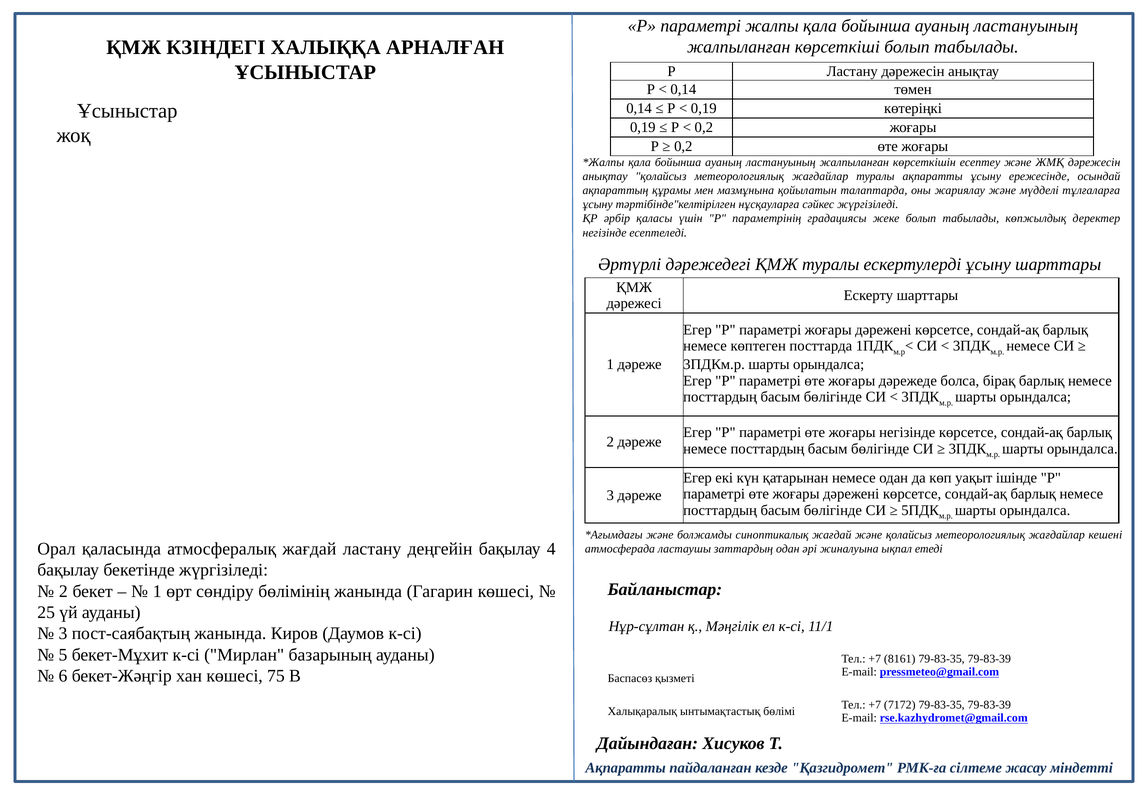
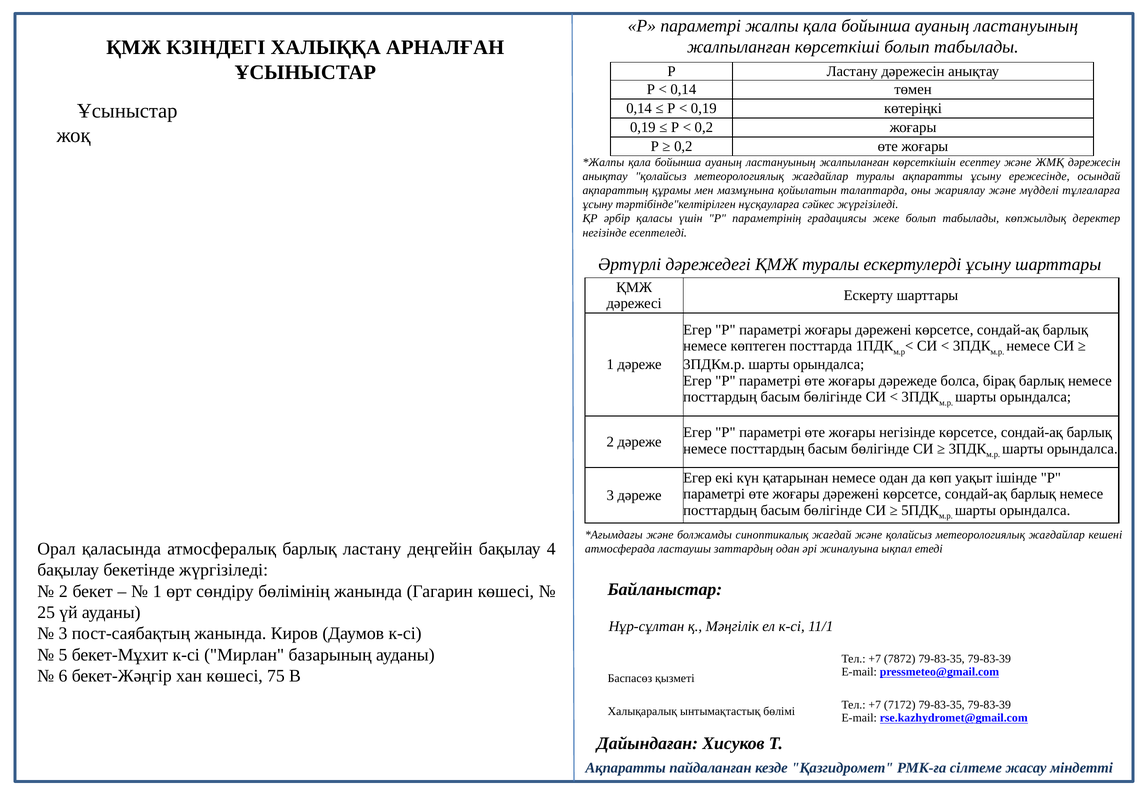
атмосфералық жағдай: жағдай -> барлық
8161: 8161 -> 7872
